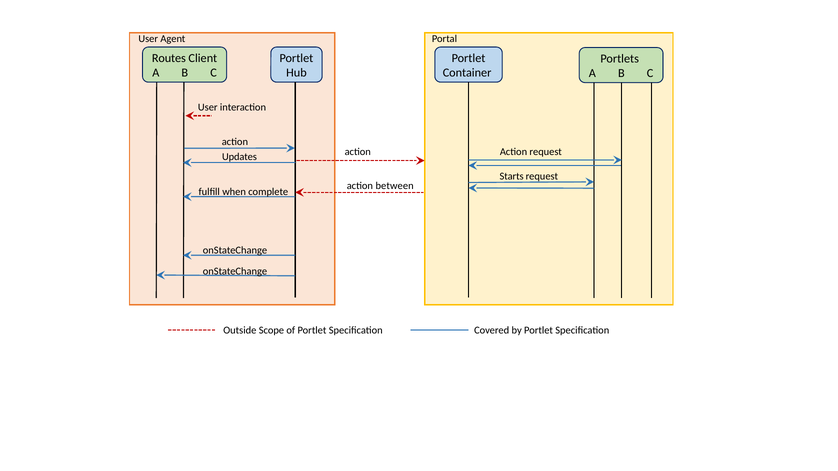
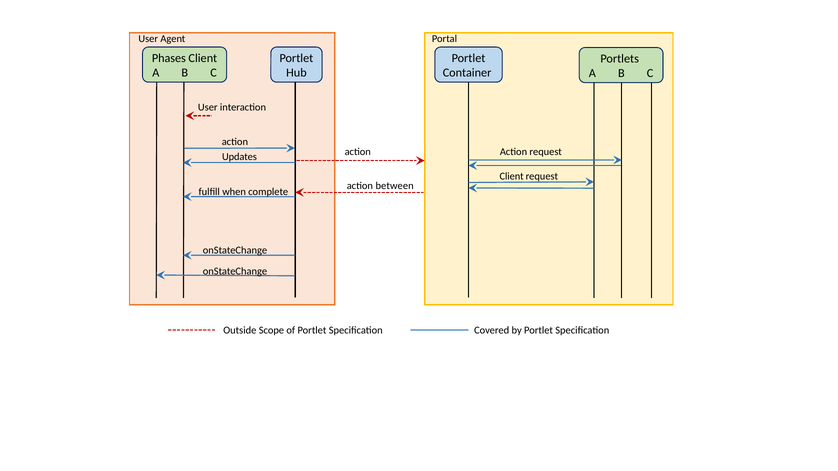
Routes: Routes -> Phases
Starts at (512, 176): Starts -> Client
